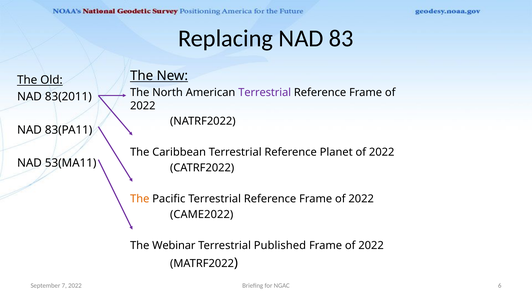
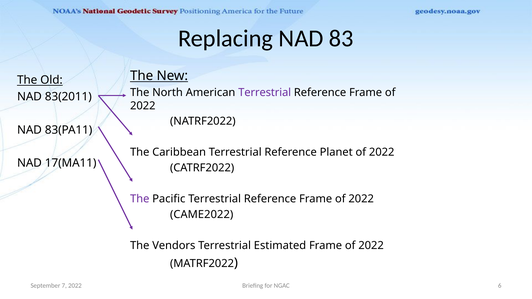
53(MA11: 53(MA11 -> 17(MA11
The at (140, 199) colour: orange -> purple
Webinar: Webinar -> Vendors
Published: Published -> Estimated
